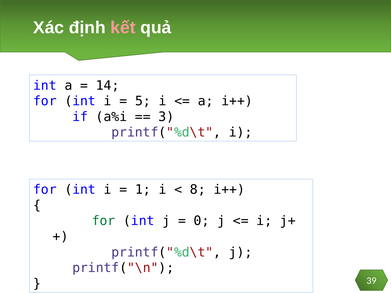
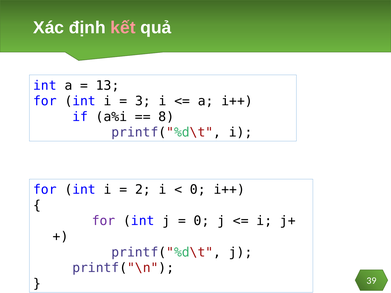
14: 14 -> 13
5: 5 -> 3
3: 3 -> 8
1: 1 -> 2
8 at (198, 190): 8 -> 0
for at (104, 221) colour: green -> purple
